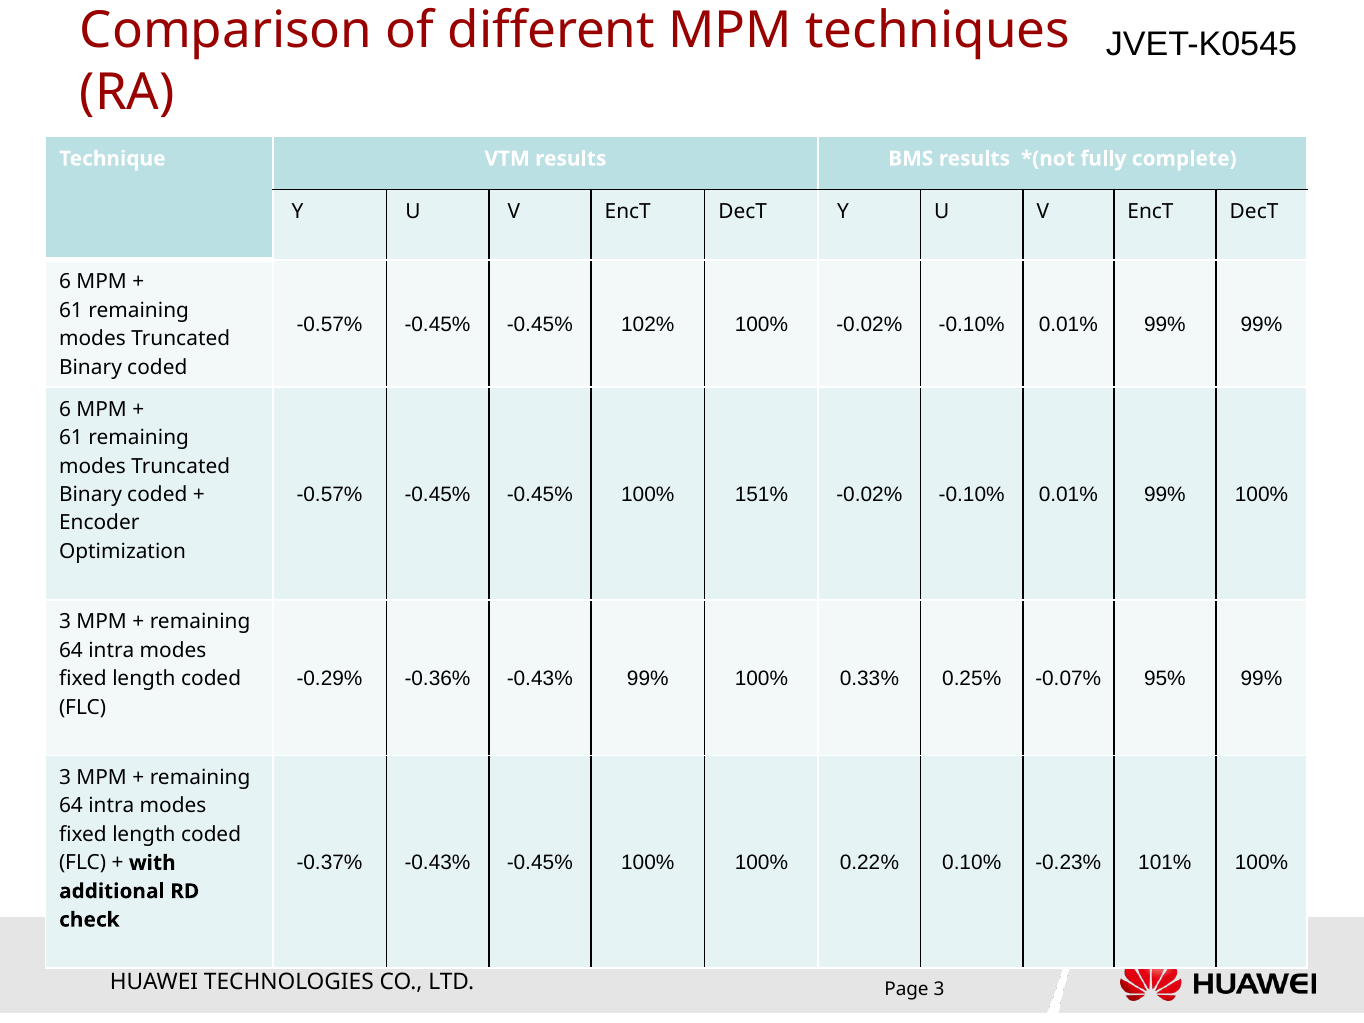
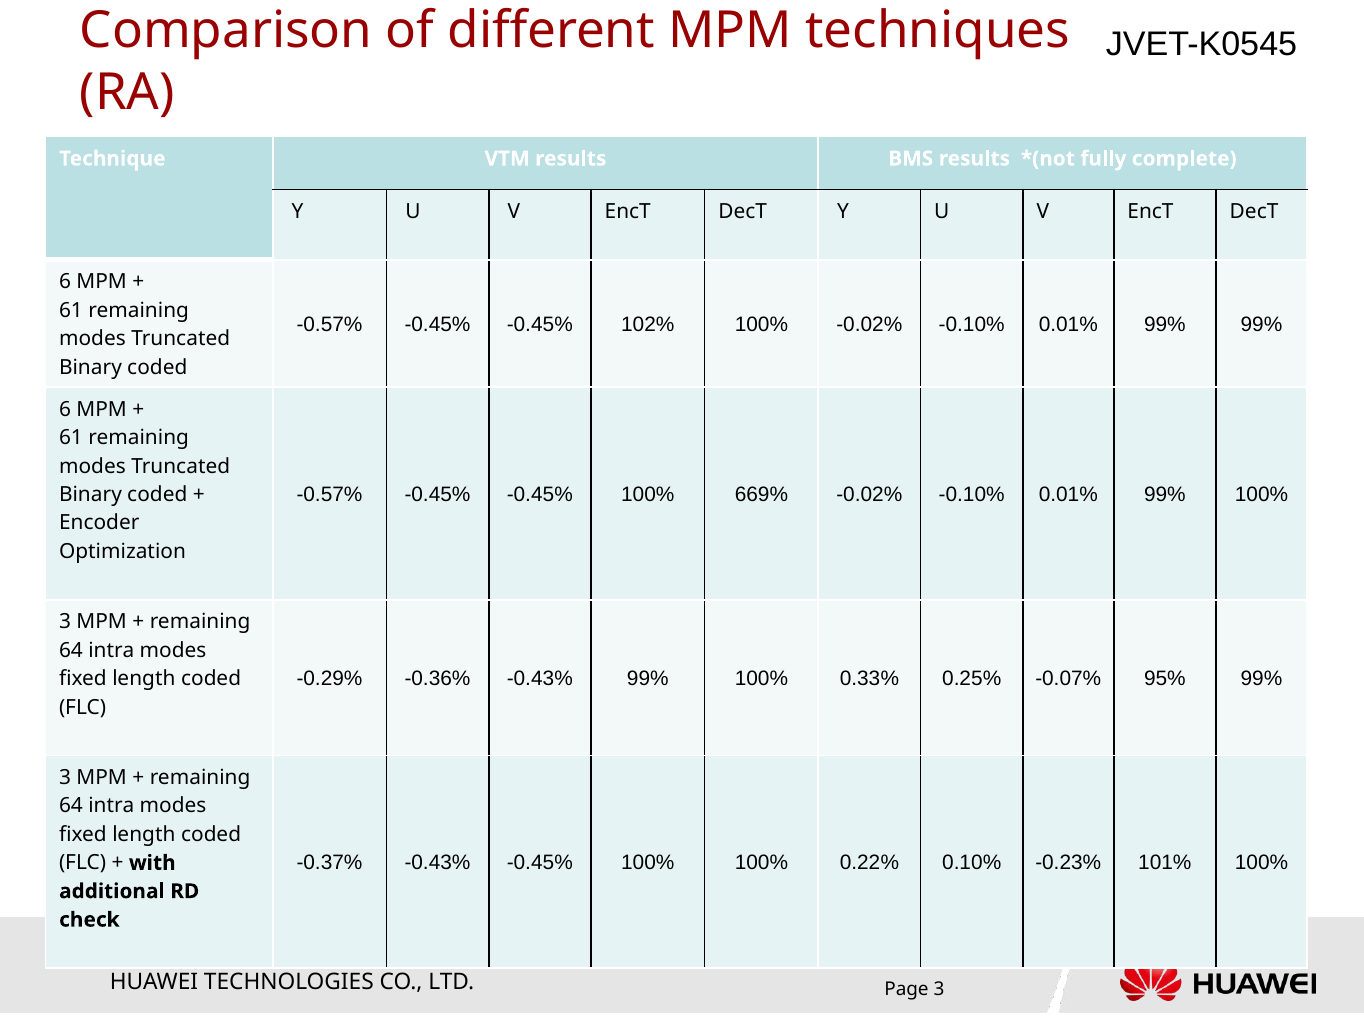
151%: 151% -> 669%
